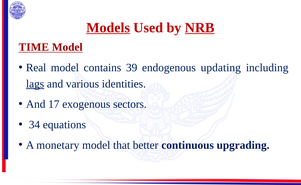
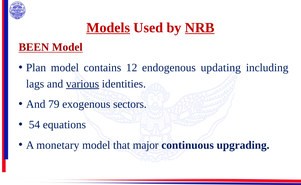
TIME: TIME -> BEEN
Real: Real -> Plan
39: 39 -> 12
lags underline: present -> none
various underline: none -> present
17: 17 -> 79
34: 34 -> 54
better: better -> major
